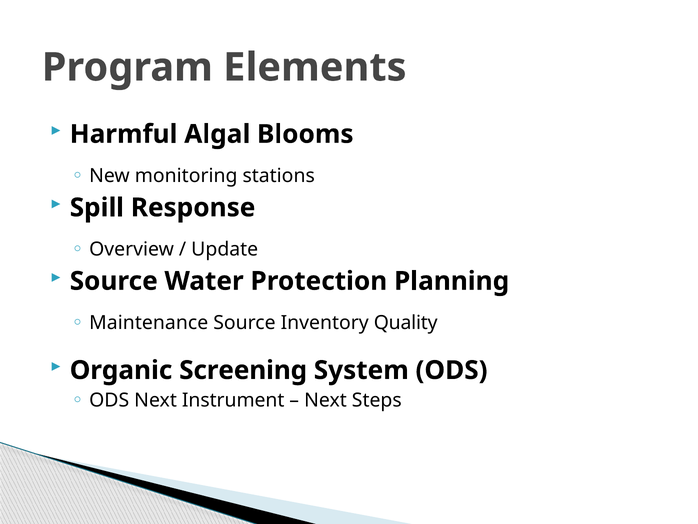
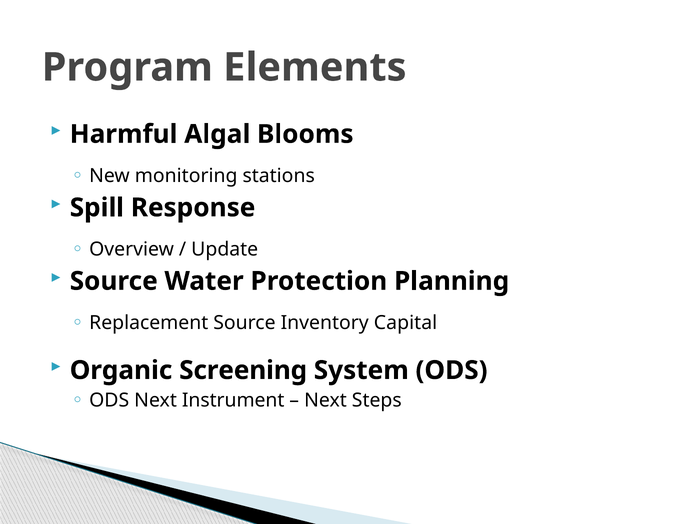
Maintenance: Maintenance -> Replacement
Quality: Quality -> Capital
